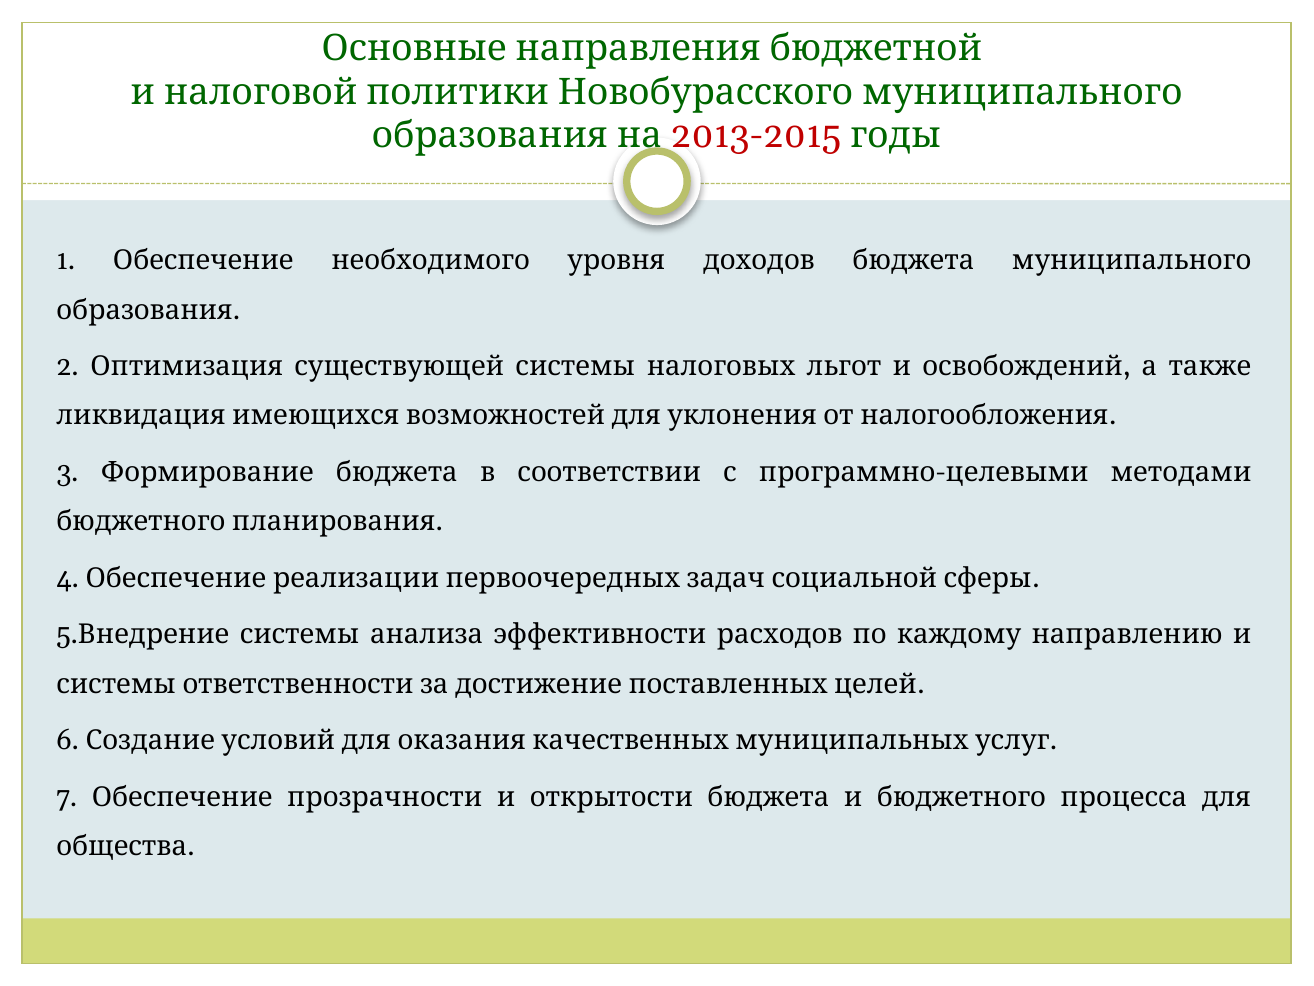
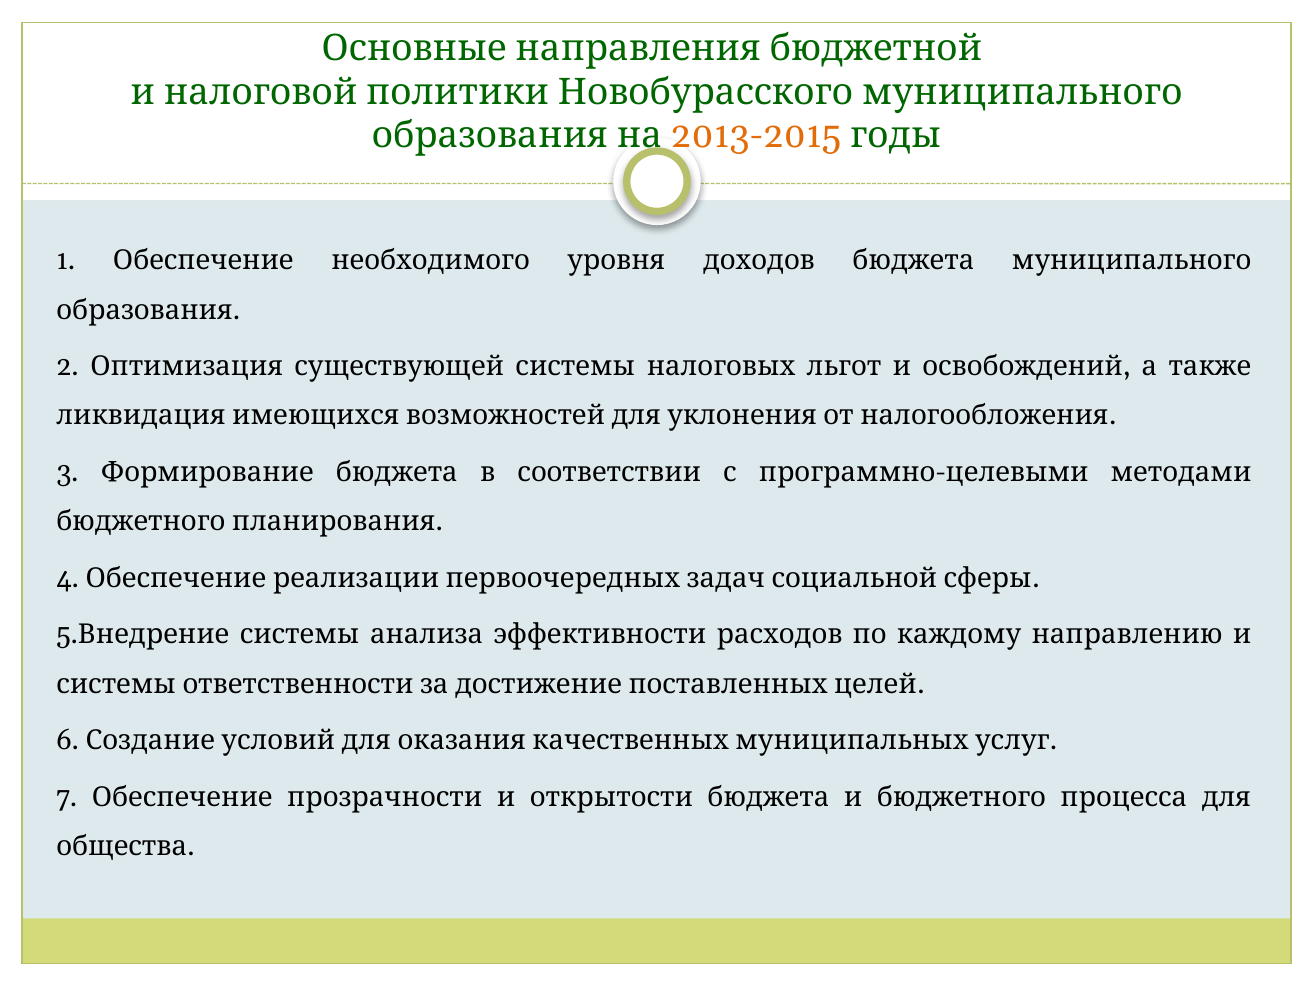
2013-2015 colour: red -> orange
